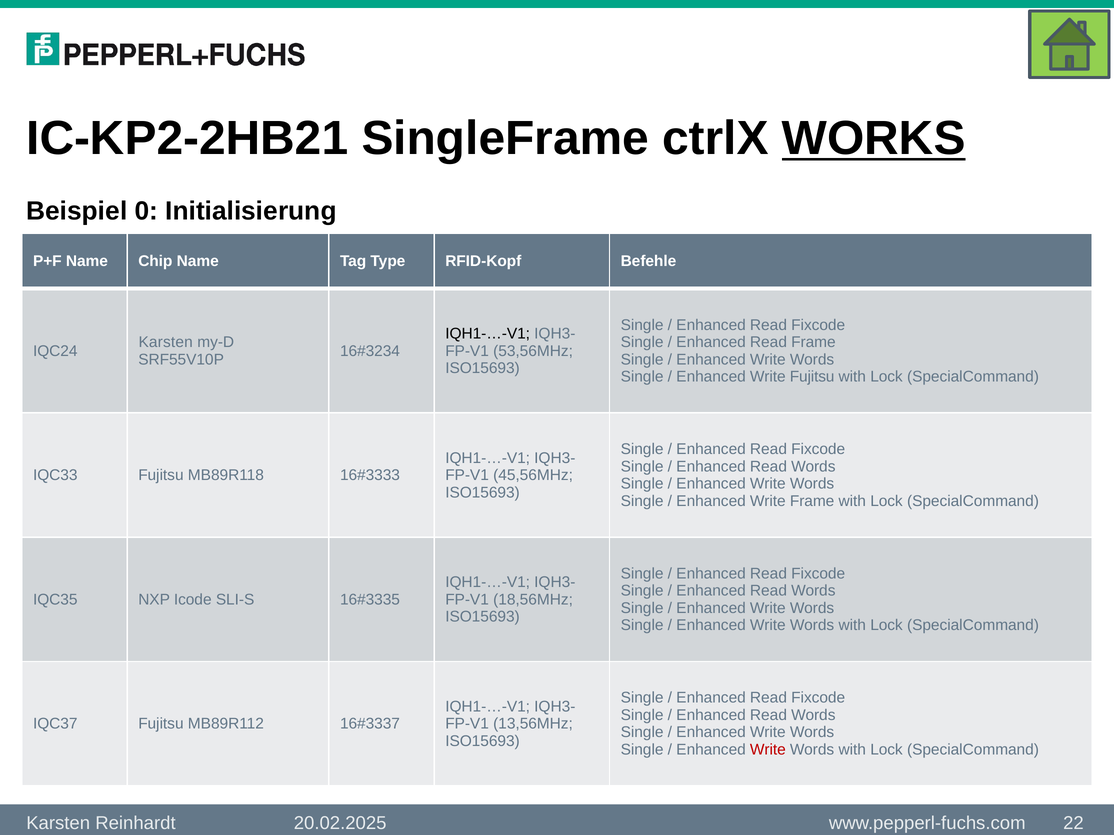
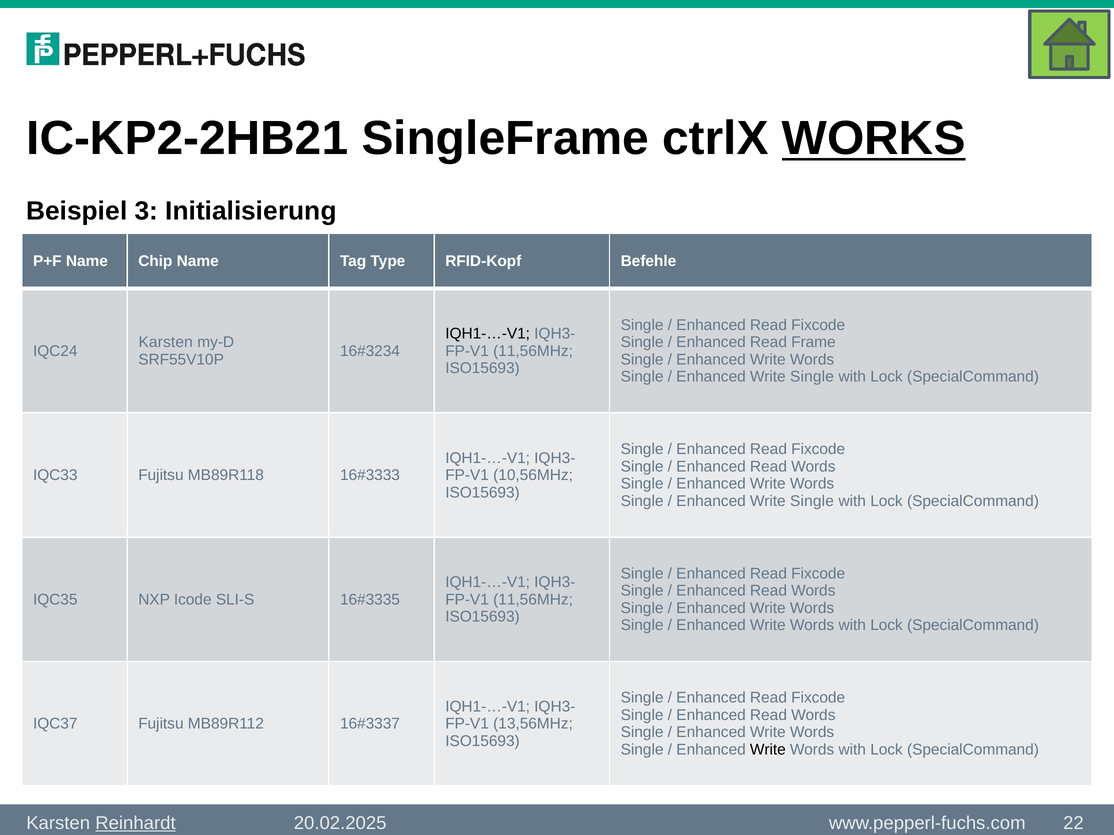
0: 0 -> 3
53,56MHz at (533, 351): 53,56MHz -> 11,56MHz
Fujitsu at (812, 377): Fujitsu -> Single
45,56MHz: 45,56MHz -> 10,56MHz
Frame at (812, 501): Frame -> Single
18,56MHz at (533, 600): 18,56MHz -> 11,56MHz
Write at (768, 750) colour: red -> black
Reinhardt underline: none -> present
